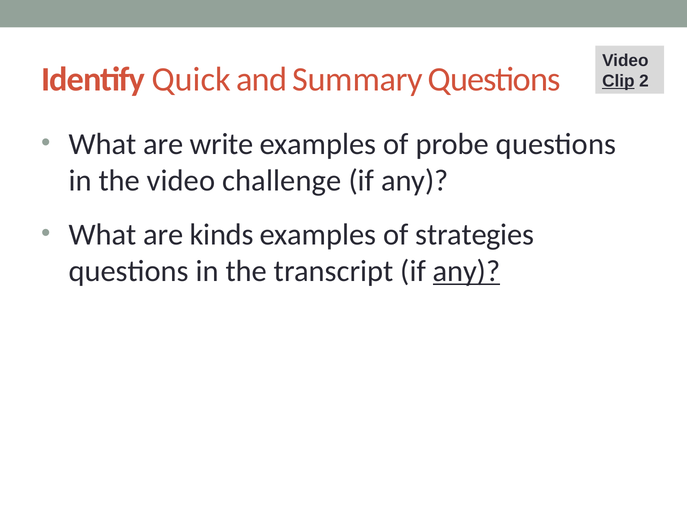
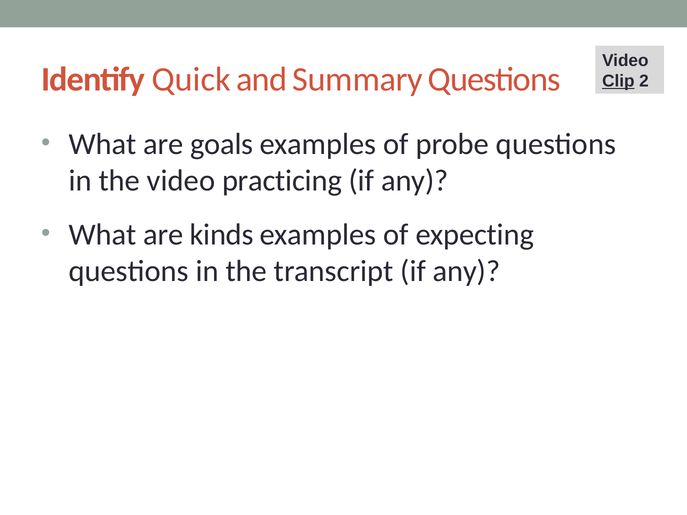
write: write -> goals
challenge: challenge -> practicing
strategies: strategies -> expecting
any at (467, 271) underline: present -> none
